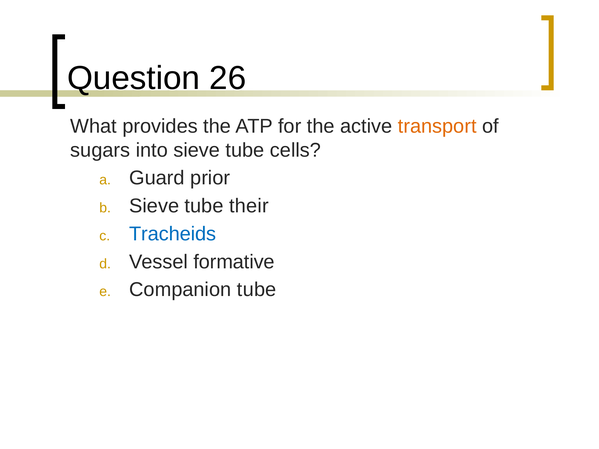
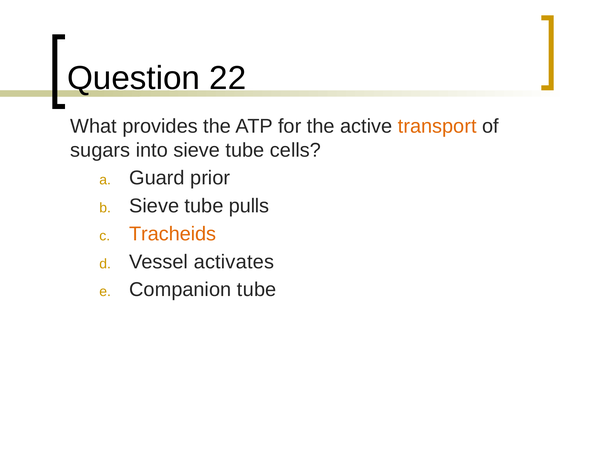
26: 26 -> 22
their: their -> pulls
Tracheids colour: blue -> orange
formative: formative -> activates
